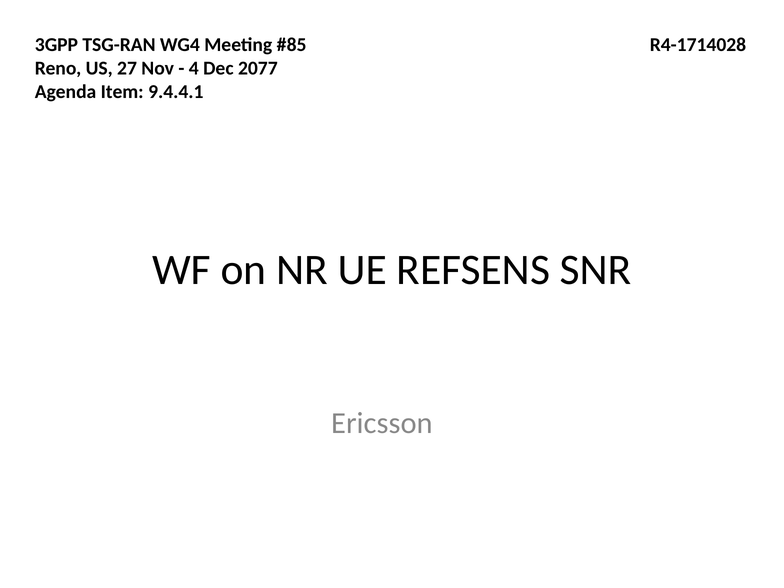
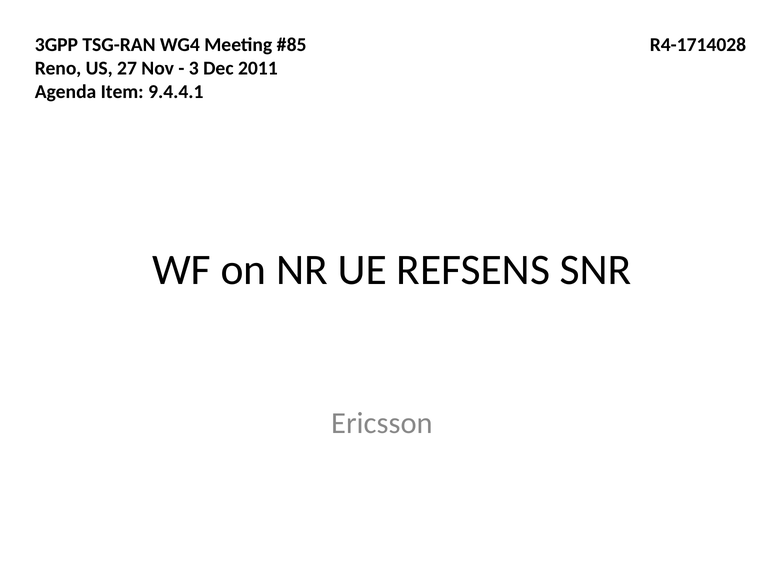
4: 4 -> 3
2077: 2077 -> 2011
